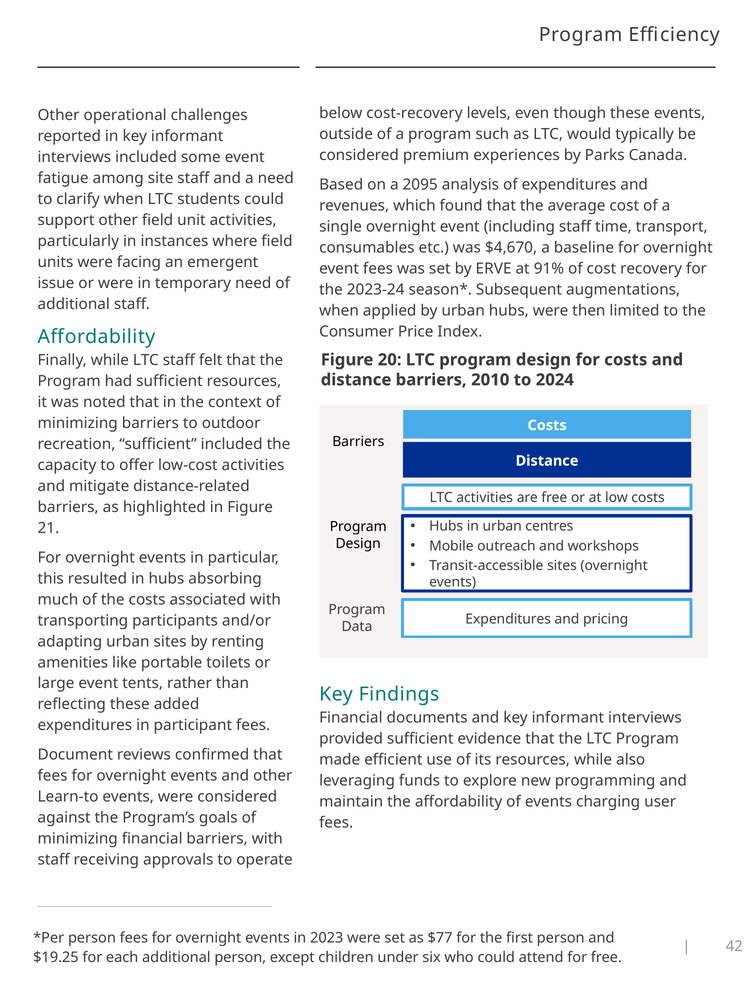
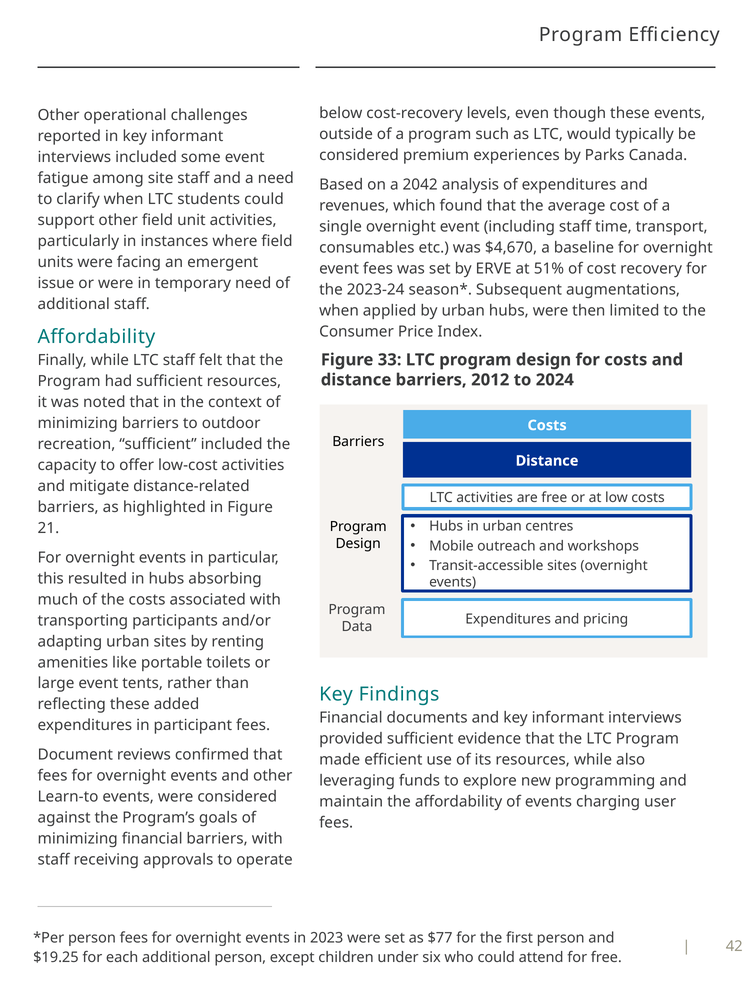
2095: 2095 -> 2042
91%: 91% -> 51%
20: 20 -> 33
2010: 2010 -> 2012
